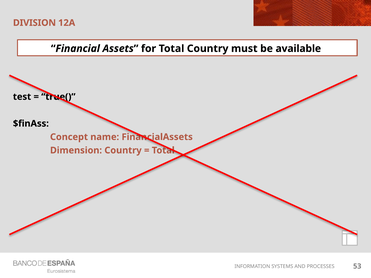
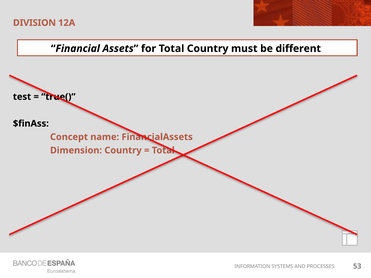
available: available -> different
